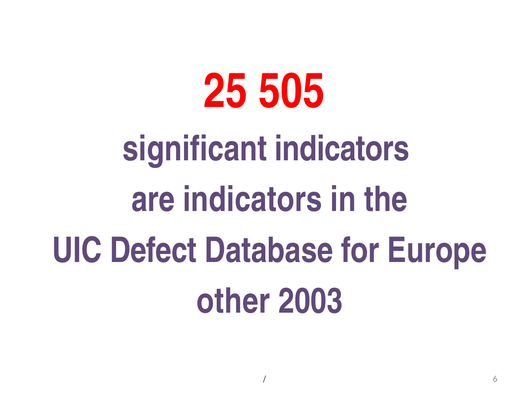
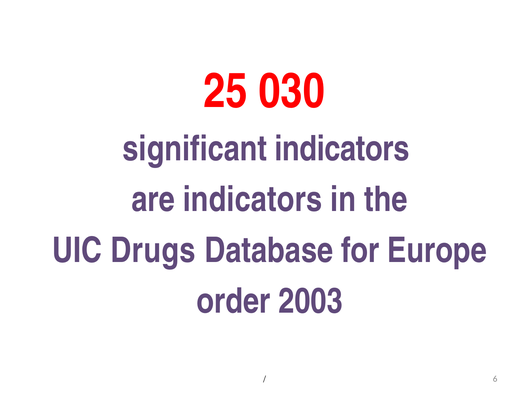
505: 505 -> 030
Defect: Defect -> Drugs
other: other -> order
